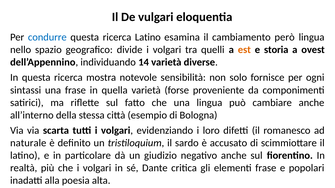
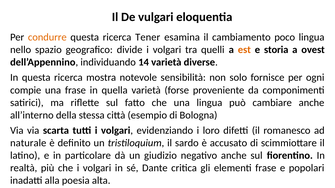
condurre colour: blue -> orange
ricerca Latino: Latino -> Tener
però: però -> poco
sintassi: sintassi -> compie
